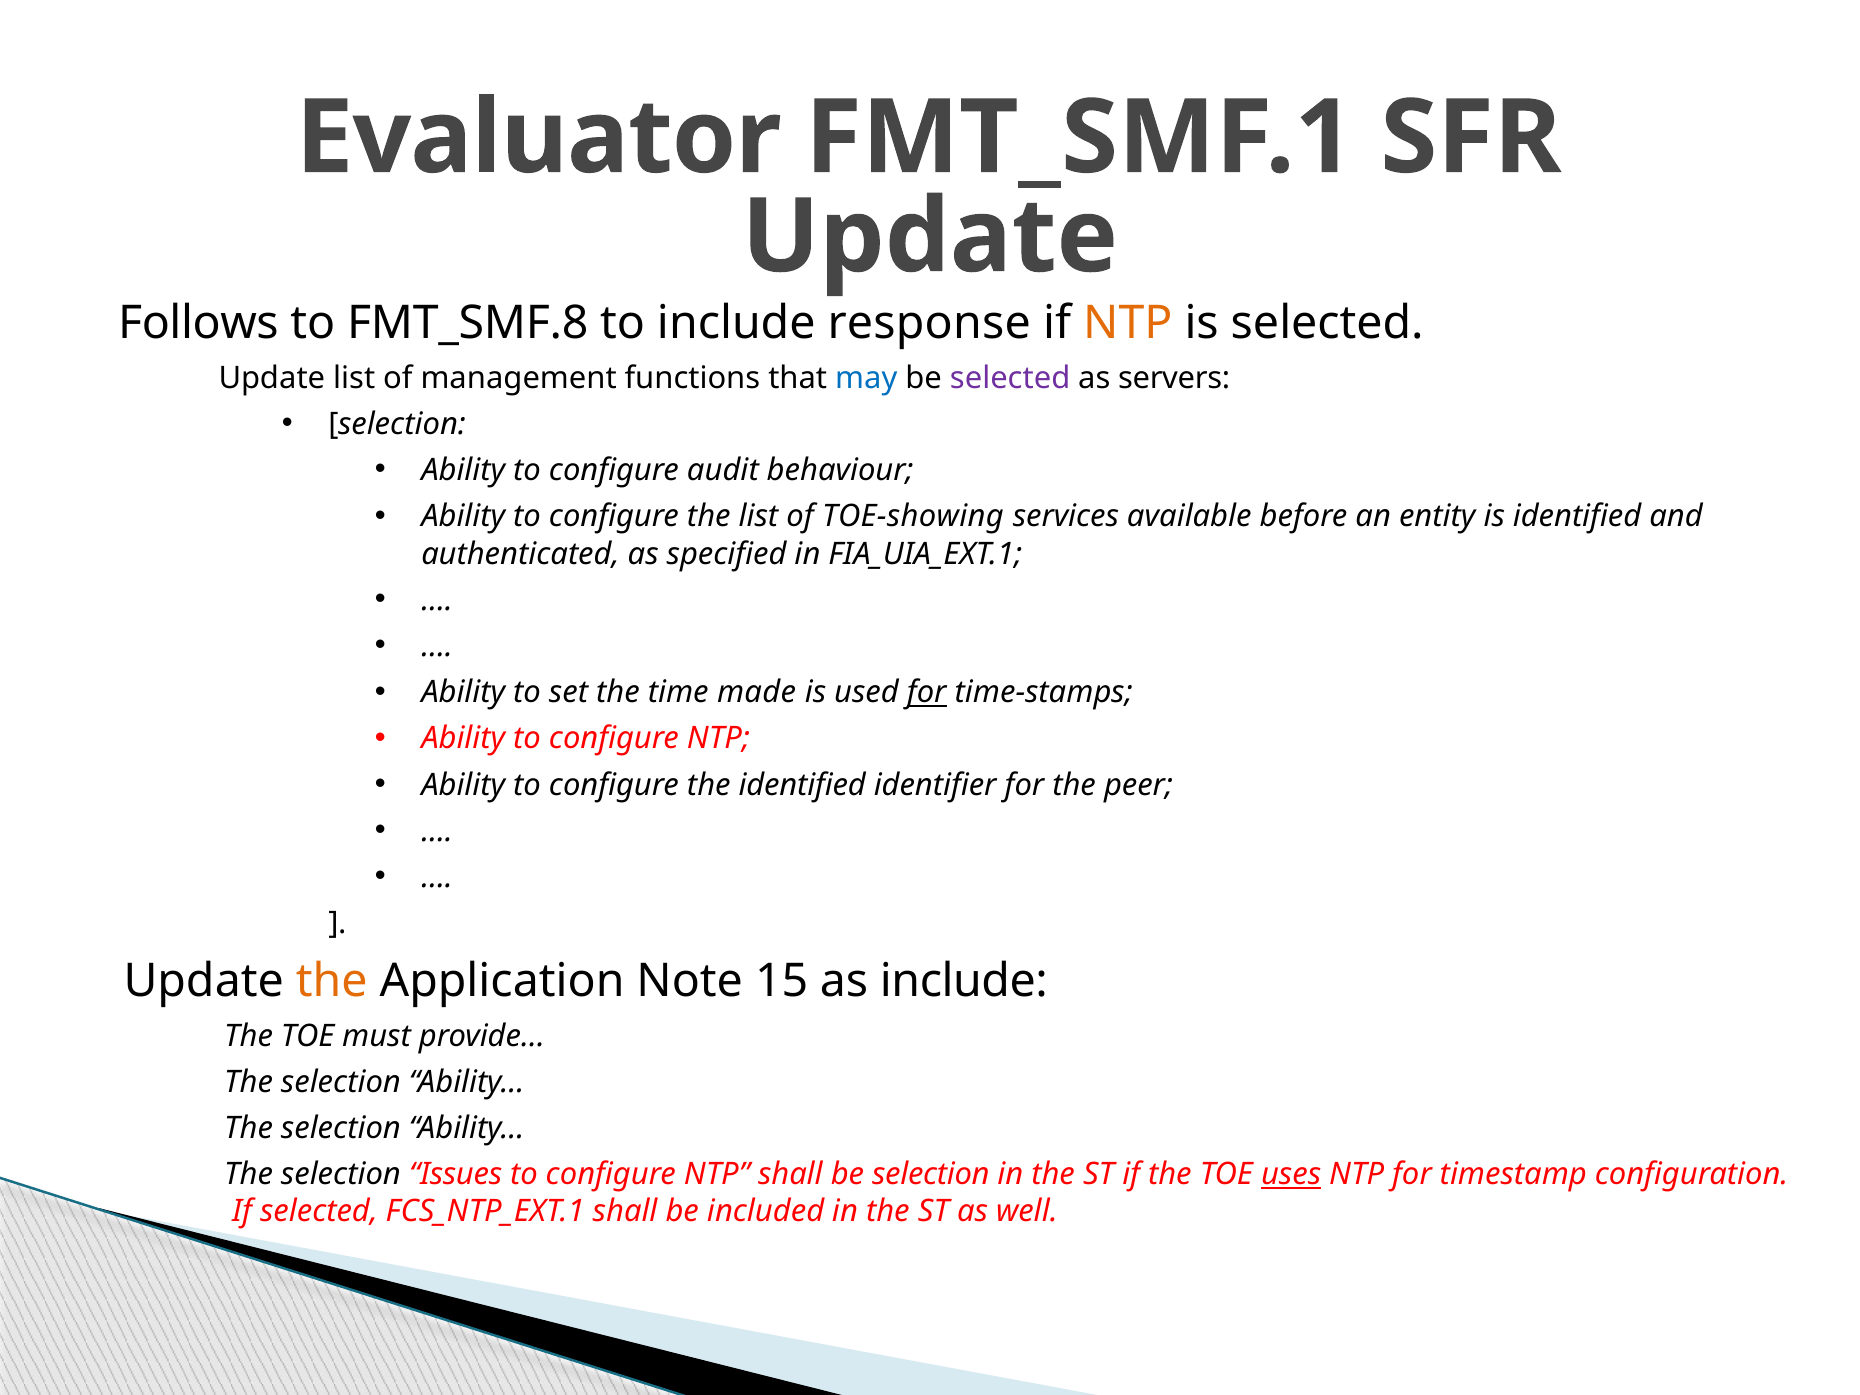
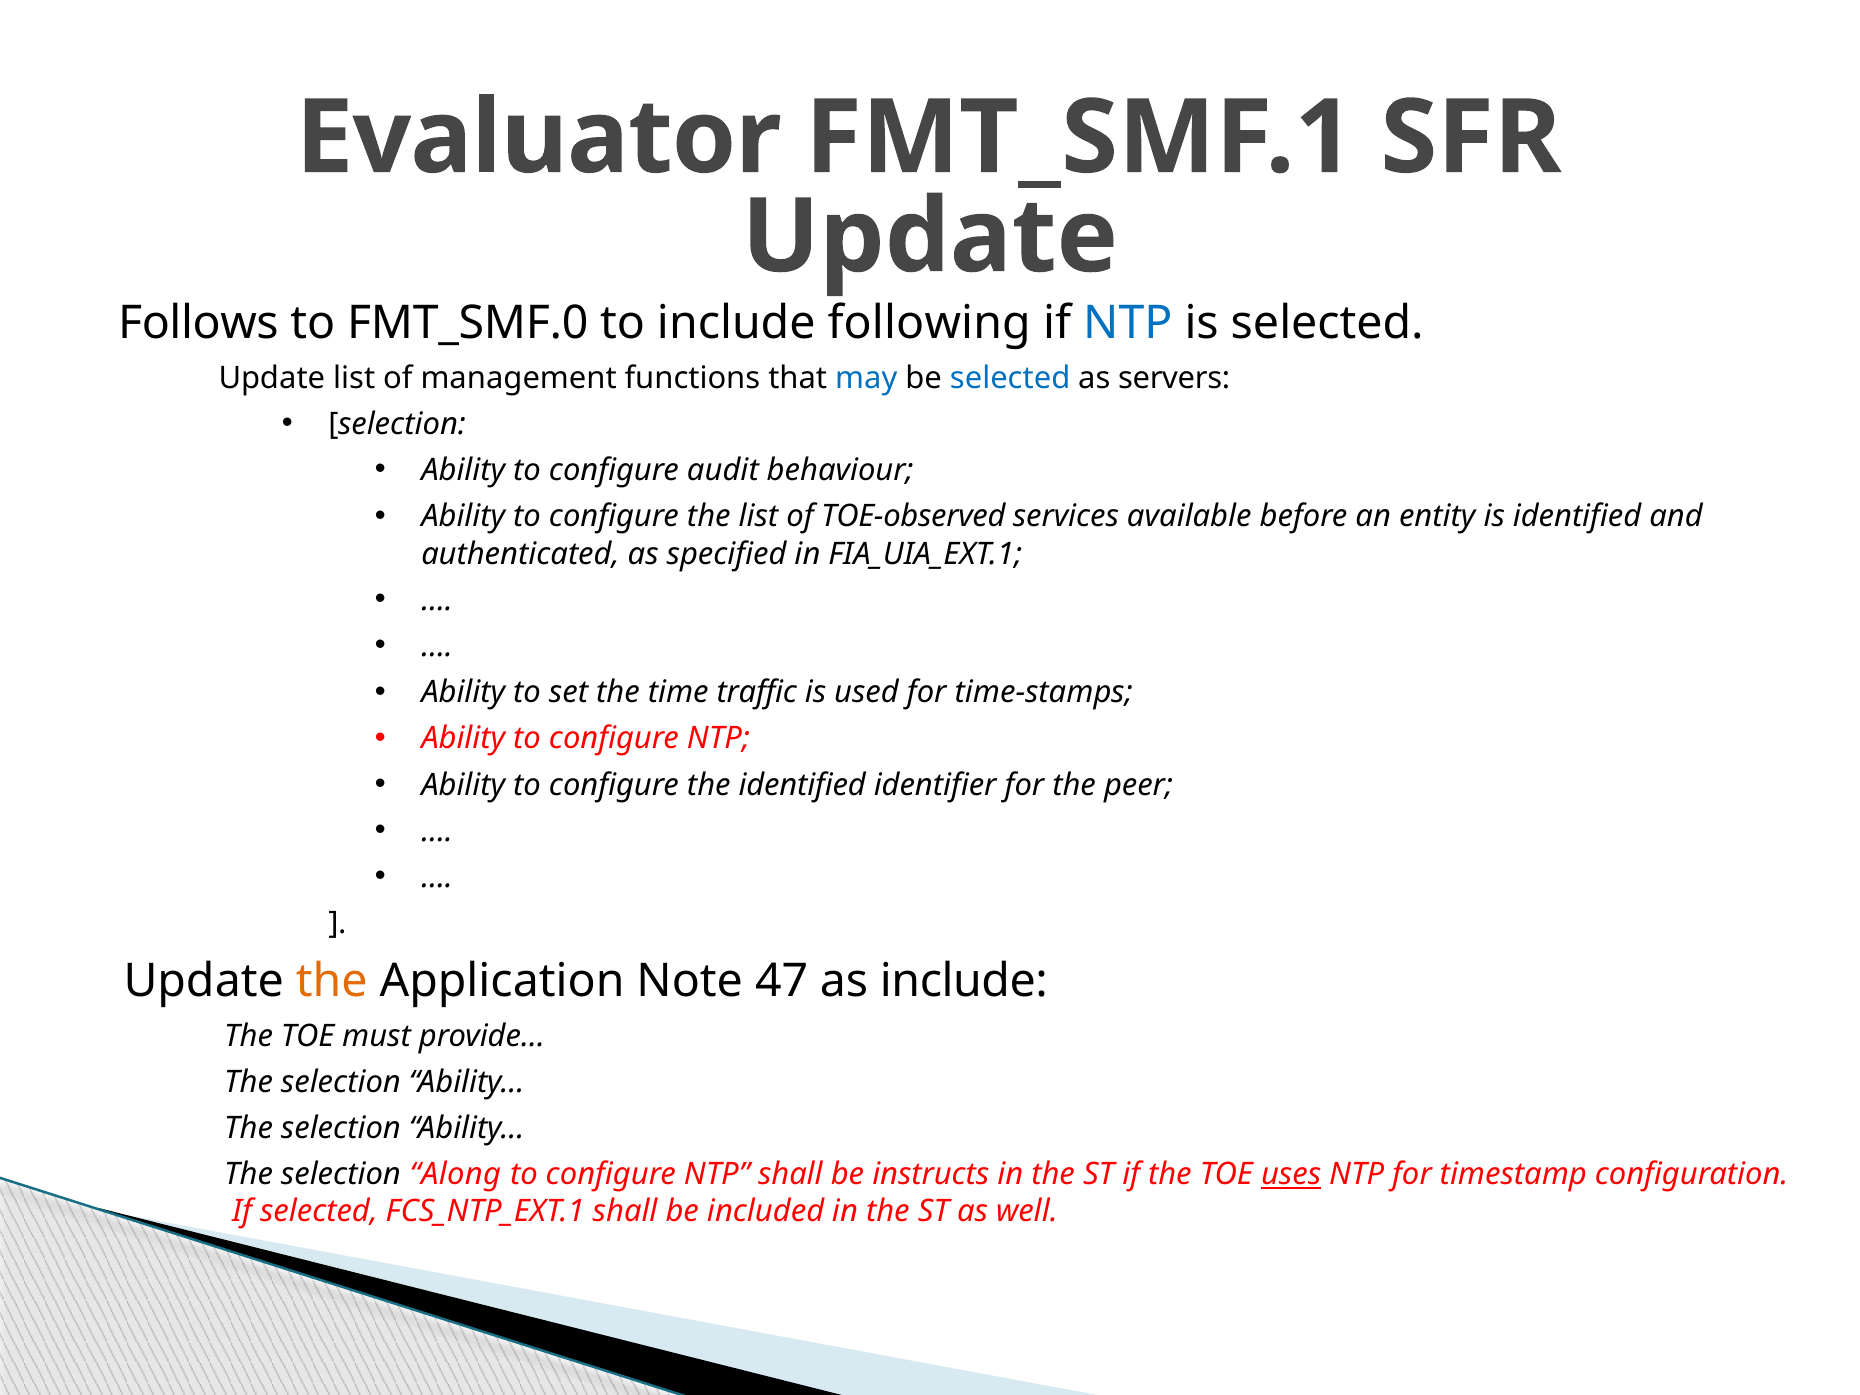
FMT_SMF.8: FMT_SMF.8 -> FMT_SMF.0
response: response -> following
NTP at (1128, 324) colour: orange -> blue
selected at (1010, 378) colour: purple -> blue
TOE-showing: TOE-showing -> TOE-observed
made: made -> traffic
for at (927, 692) underline: present -> none
15: 15 -> 47
Issues: Issues -> Along
be selection: selection -> instructs
